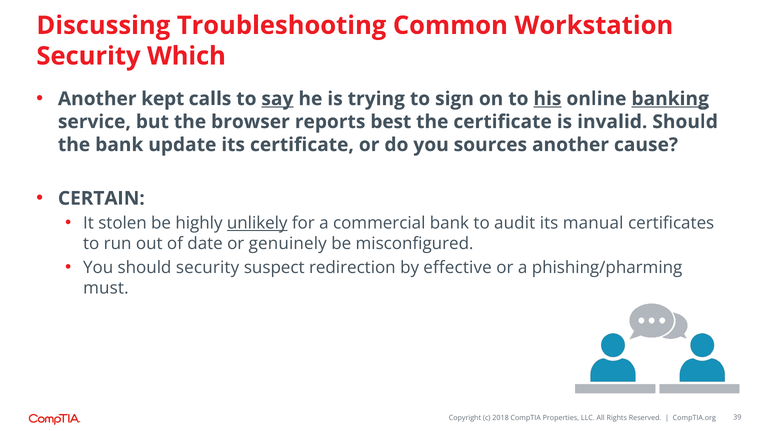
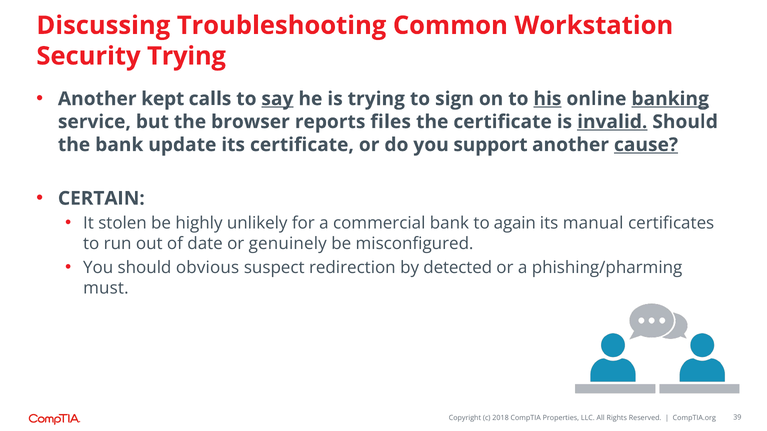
Security Which: Which -> Trying
best: best -> files
invalid underline: none -> present
sources: sources -> support
cause underline: none -> present
unlikely underline: present -> none
audit: audit -> again
should security: security -> obvious
effective: effective -> detected
